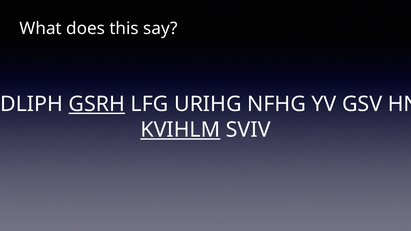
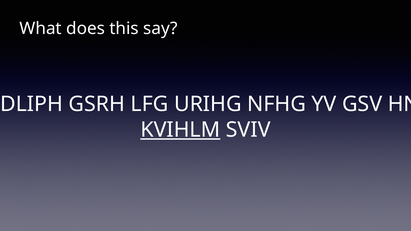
GSRH underline: present -> none
